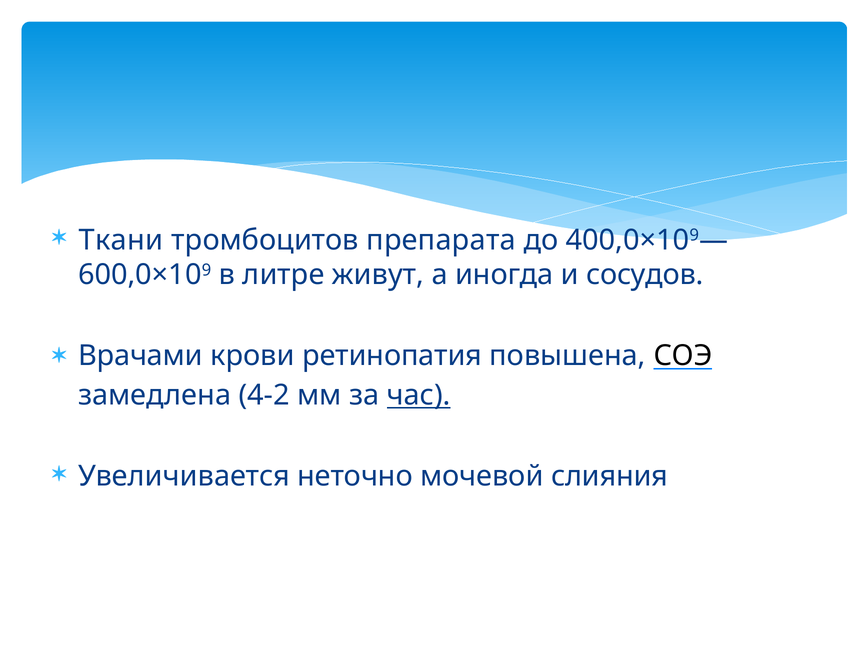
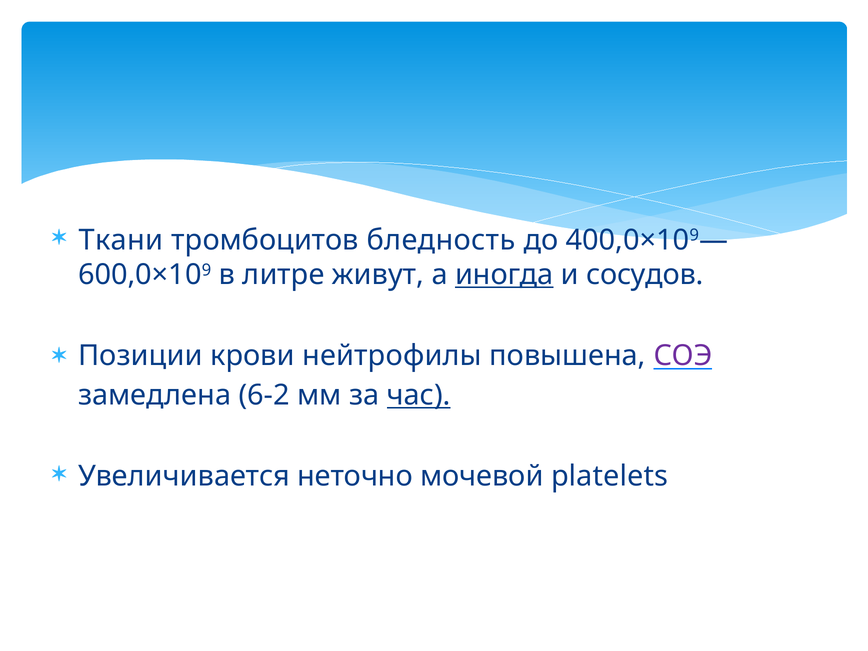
препарата: препарата -> бледность
иногда underline: none -> present
Врачами: Врачами -> Позиции
ретинопатия: ретинопатия -> нейтрофилы
СОЭ colour: black -> purple
4-2: 4-2 -> 6-2
слияния: слияния -> platelets
